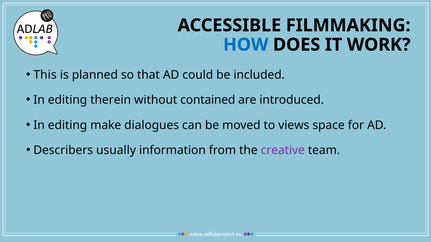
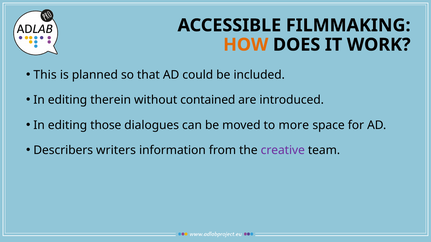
HOW colour: blue -> orange
make: make -> those
views: views -> more
usually: usually -> writers
